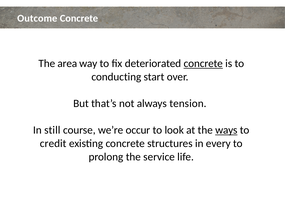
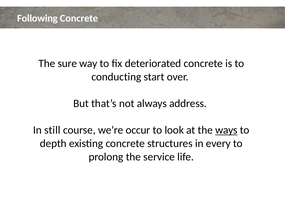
Outcome: Outcome -> Following
area: area -> sure
concrete at (203, 63) underline: present -> none
tension: tension -> address
credit: credit -> depth
